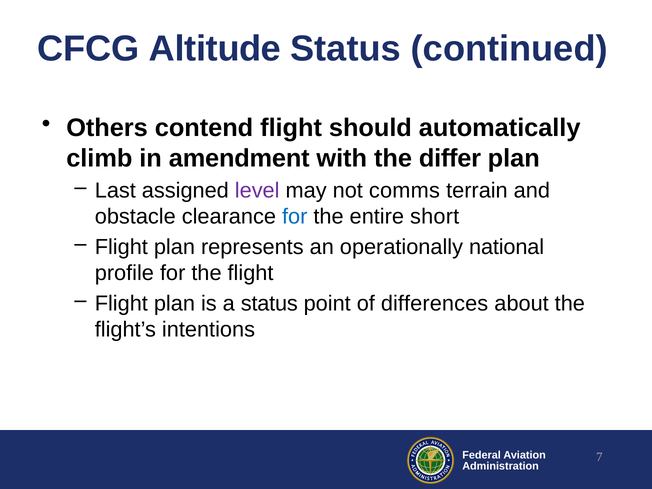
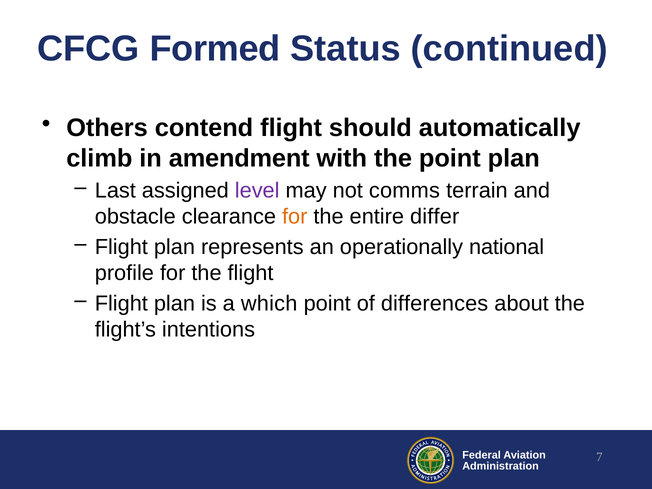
Altitude: Altitude -> Formed
the differ: differ -> point
for at (295, 217) colour: blue -> orange
short: short -> differ
a status: status -> which
